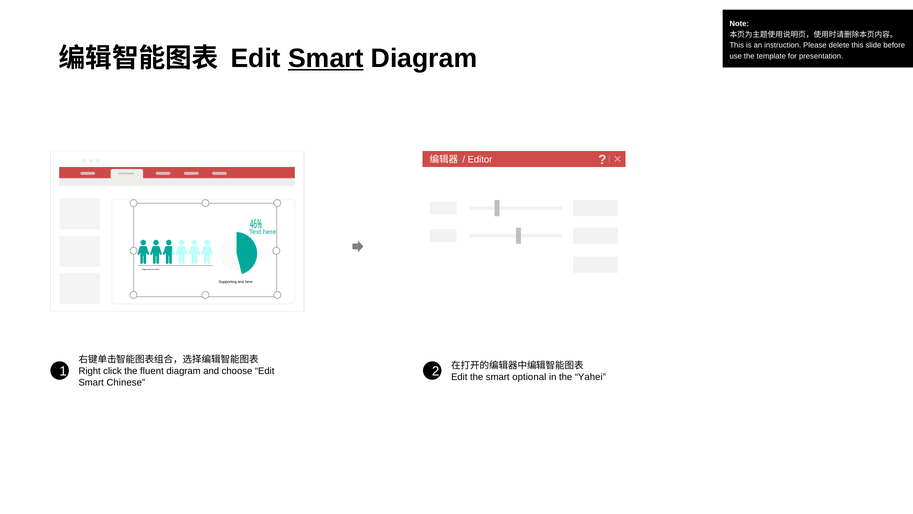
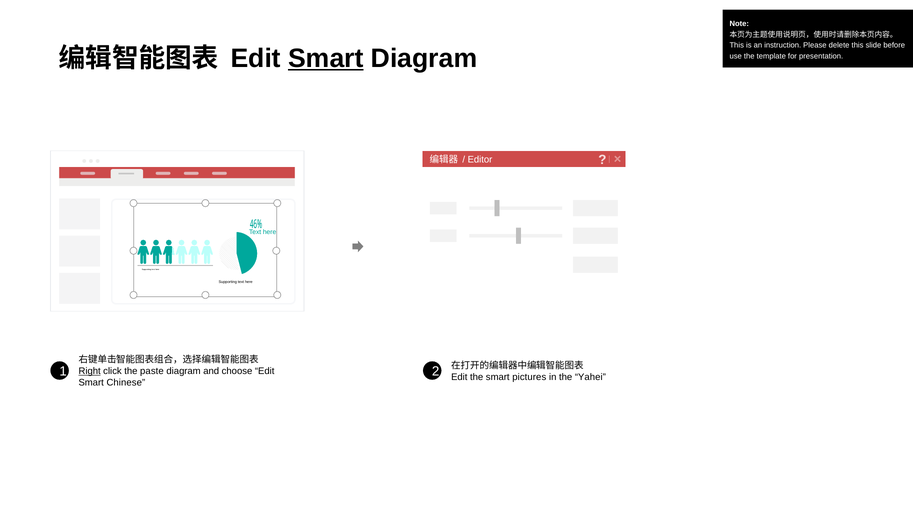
Right underline: none -> present
fluent: fluent -> paste
optional: optional -> pictures
